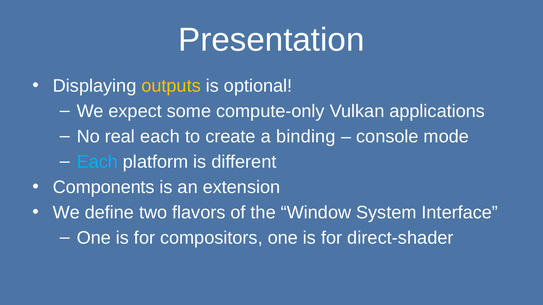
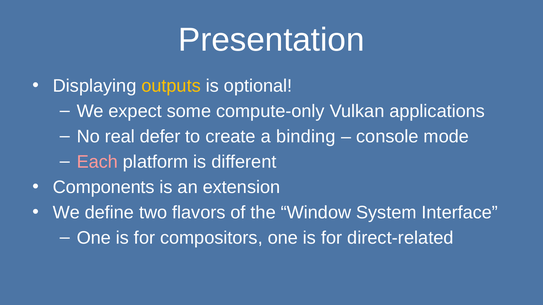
real each: each -> defer
Each at (97, 162) colour: light blue -> pink
direct-shader: direct-shader -> direct-related
